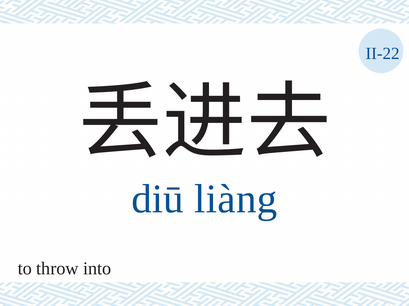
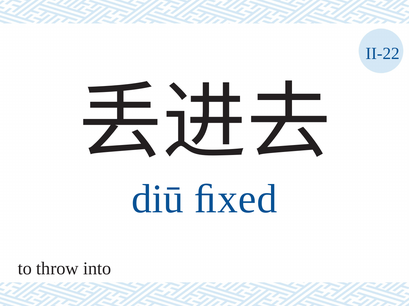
liàng: liàng -> ﬁxed
